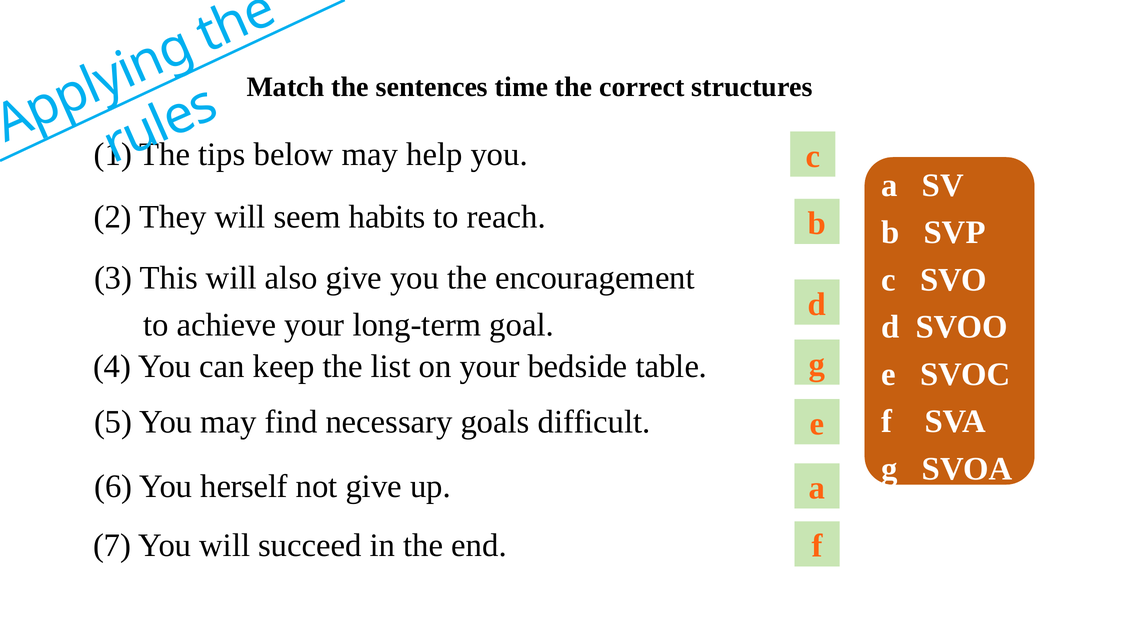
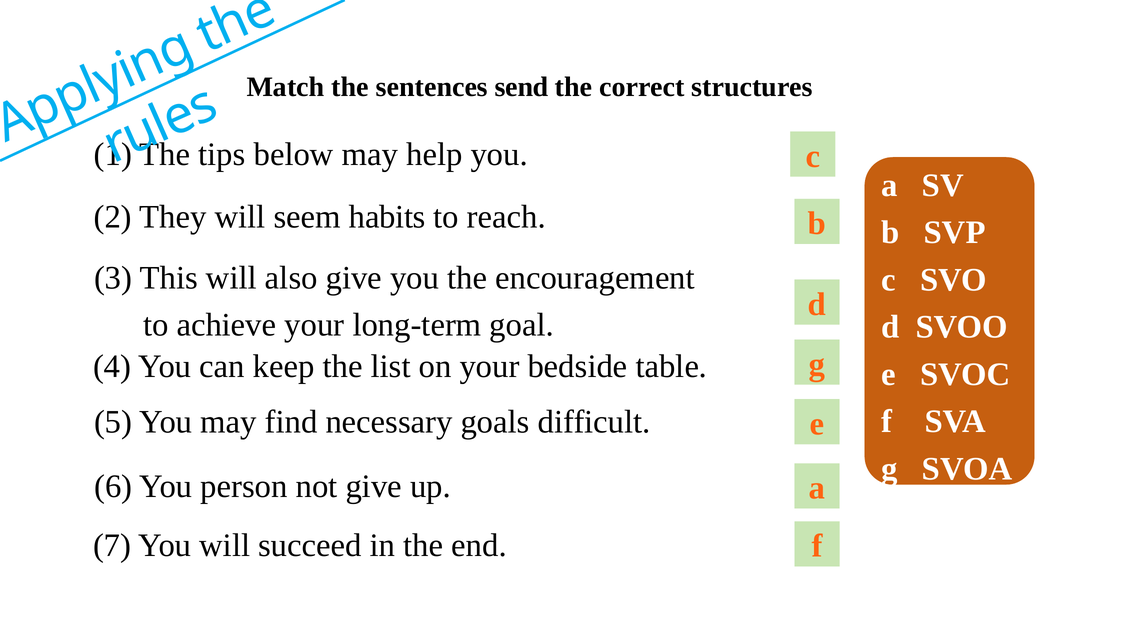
time: time -> send
herself: herself -> person
